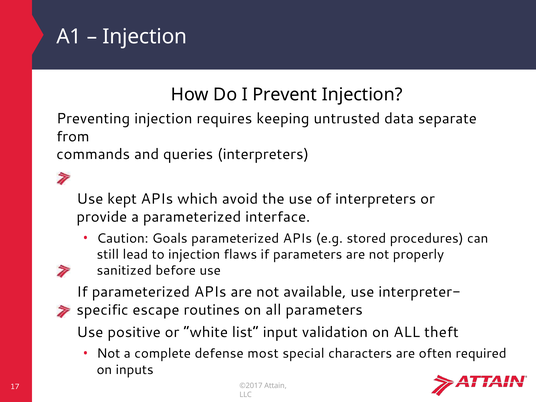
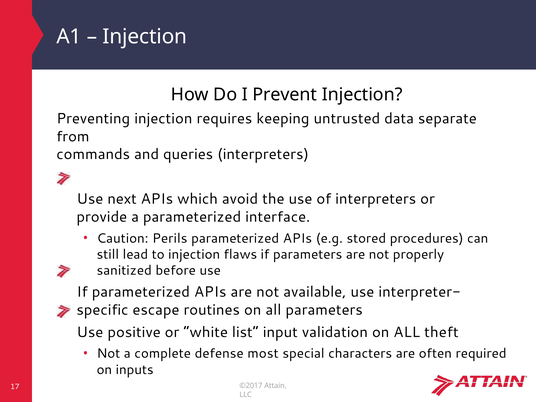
kept: kept -> next
Goals: Goals -> Perils
